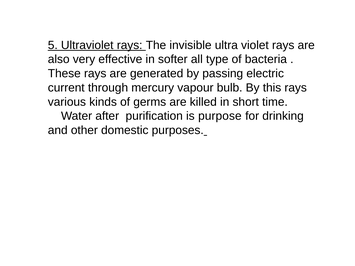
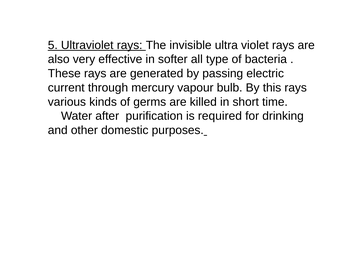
purpose: purpose -> required
